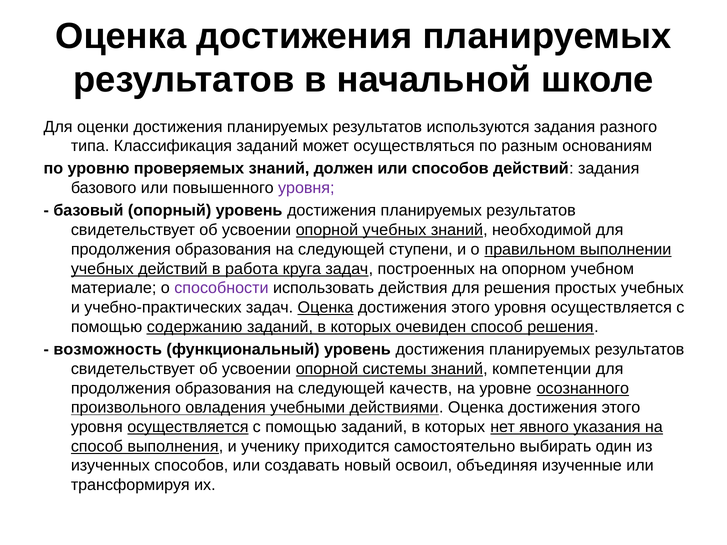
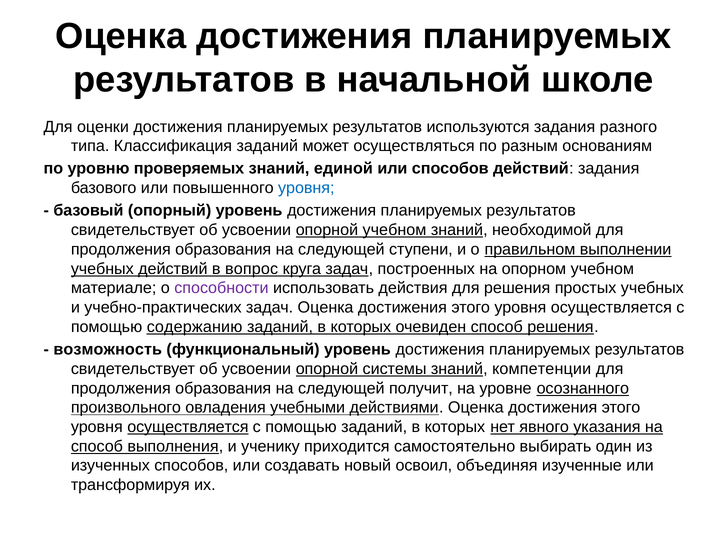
должен: должен -> единой
уровня at (306, 188) colour: purple -> blue
опорной учебных: учебных -> учебном
работа: работа -> вопрос
Оценка at (326, 308) underline: present -> none
качеств: качеств -> получит
